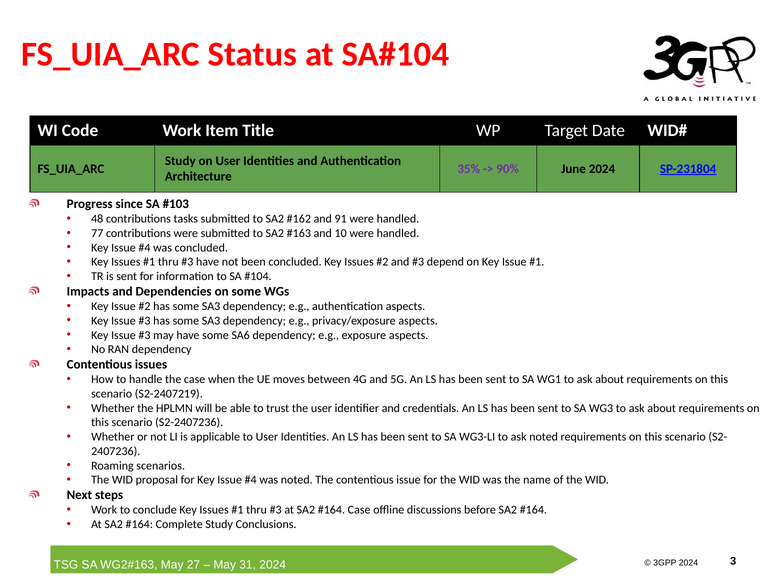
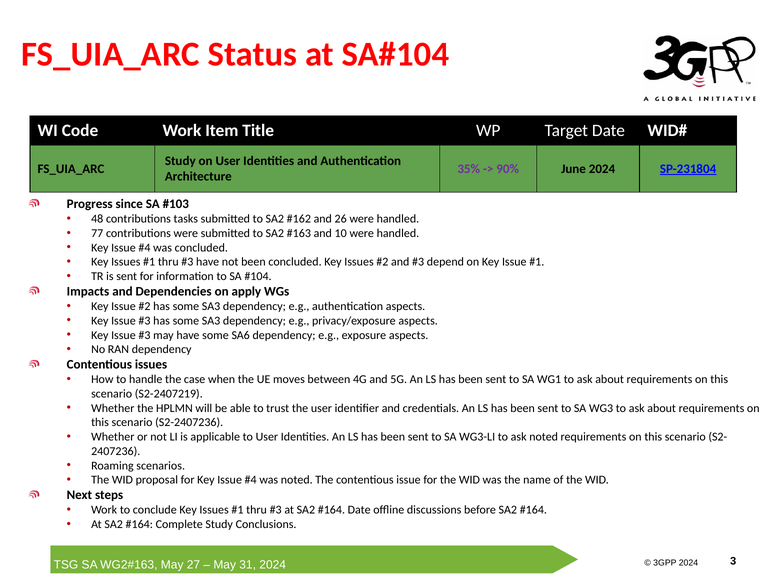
91: 91 -> 26
on some: some -> apply
Case at (359, 510): Case -> Date
